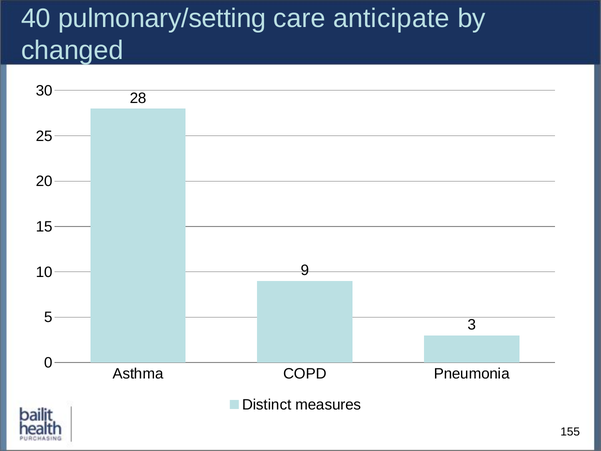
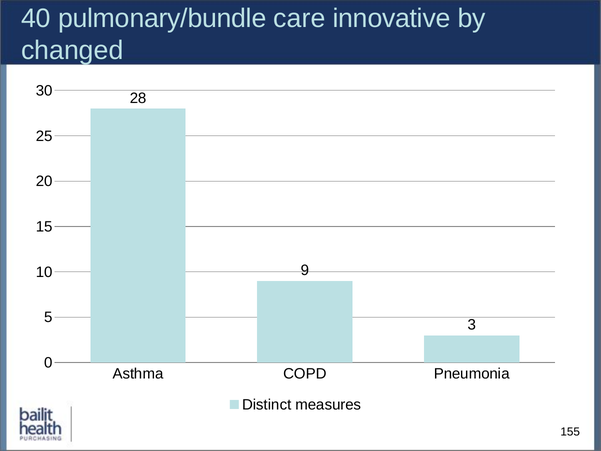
pulmonary/setting: pulmonary/setting -> pulmonary/bundle
anticipate: anticipate -> innovative
